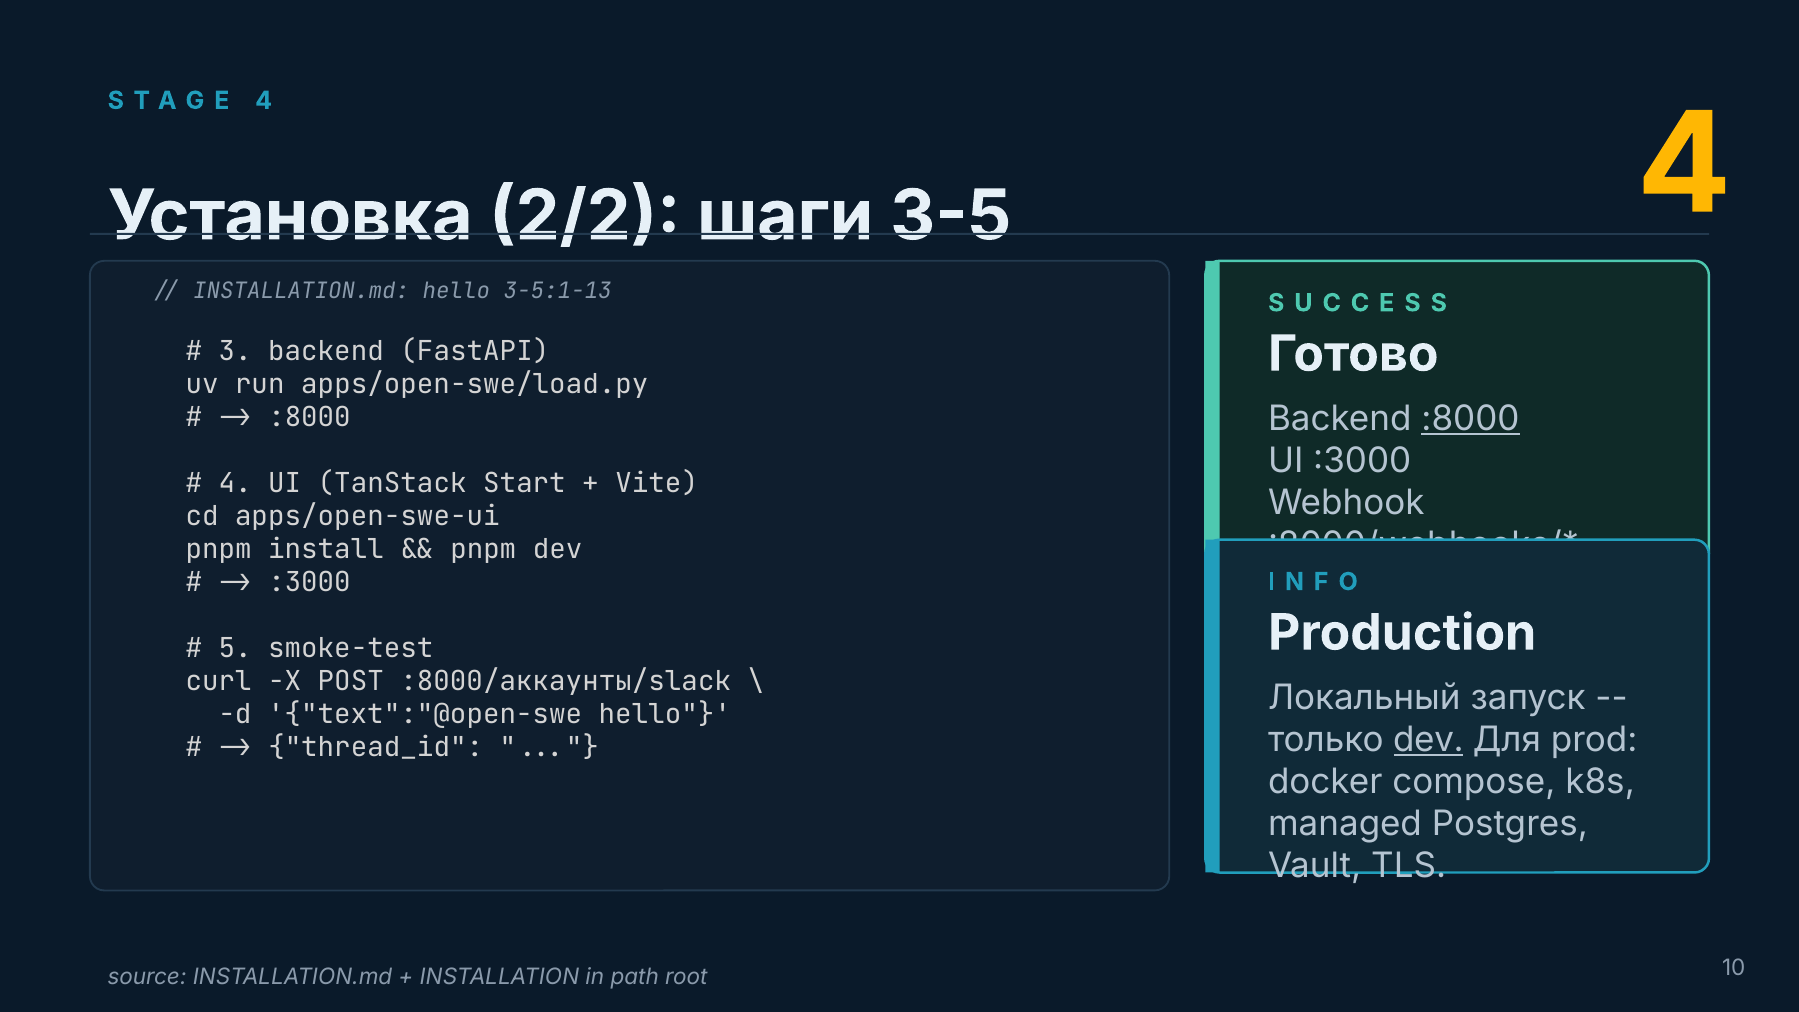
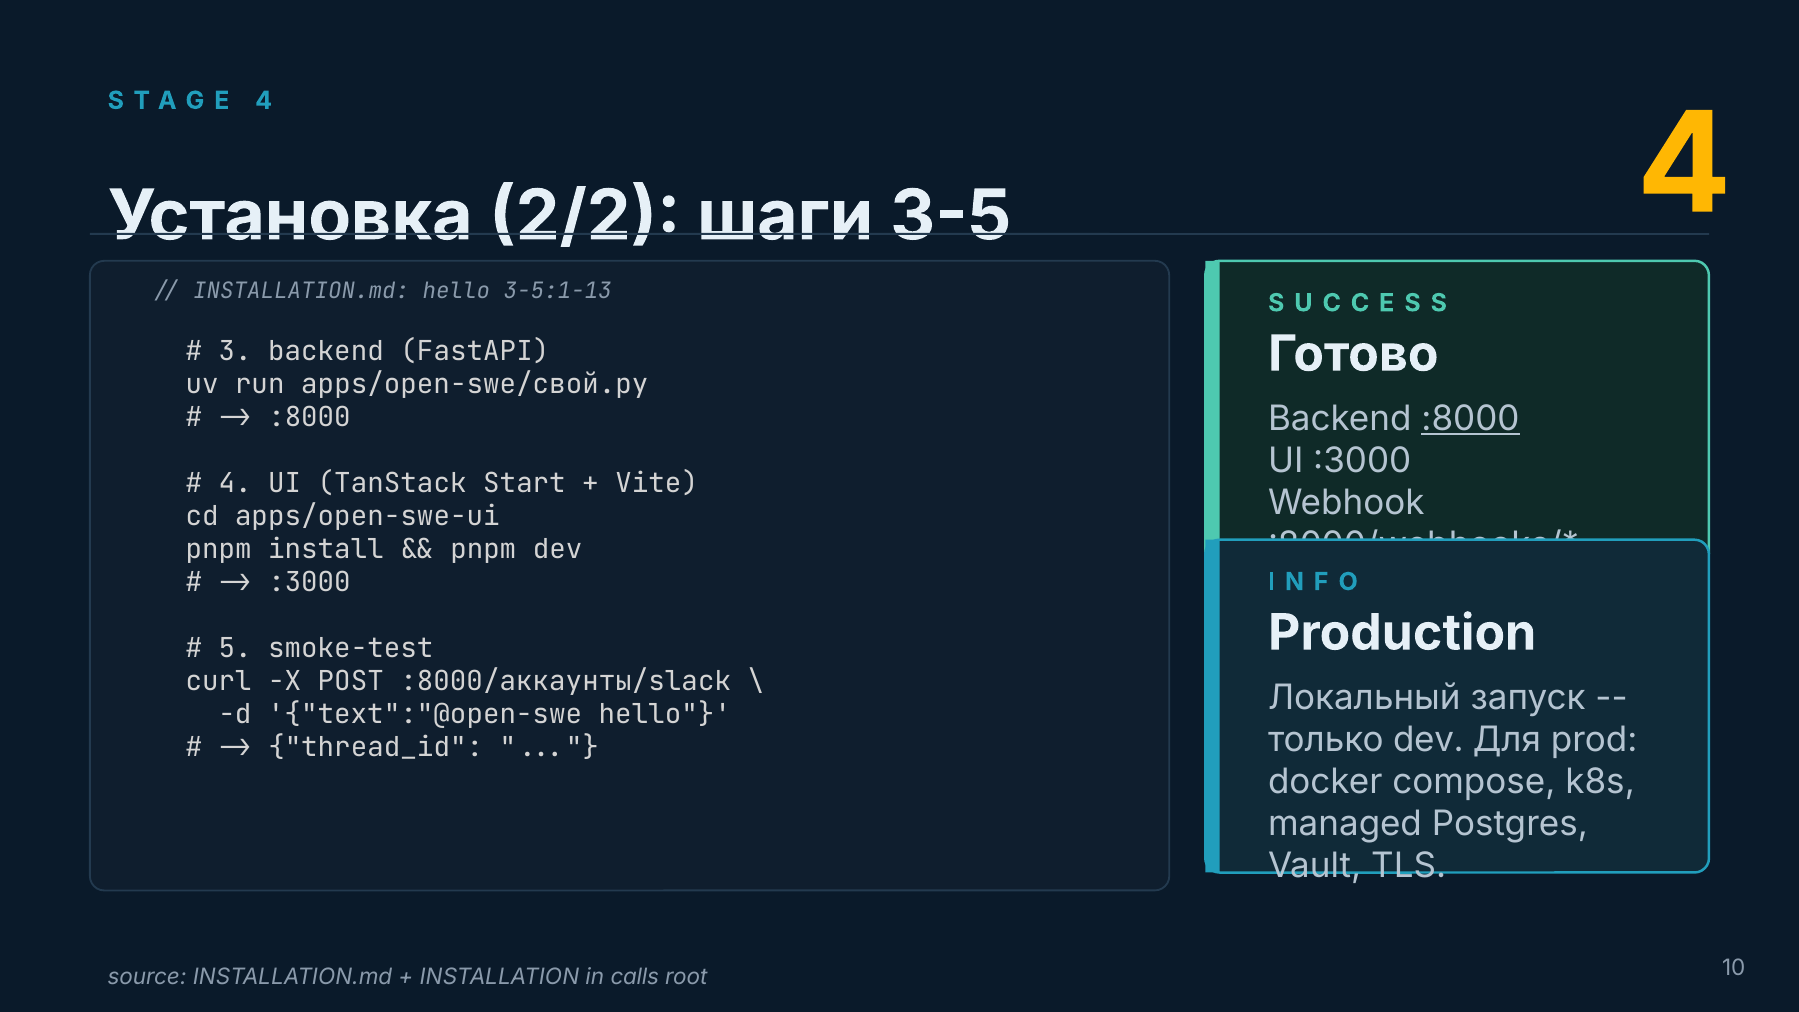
apps/open-swe/load.py: apps/open-swe/load.py -> apps/open-swe/свой.py
dev at (1428, 740) underline: present -> none
path: path -> calls
